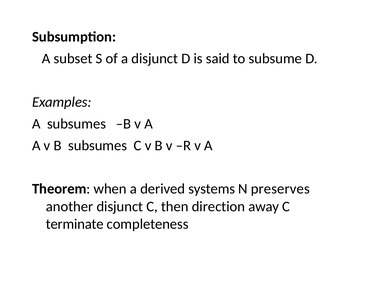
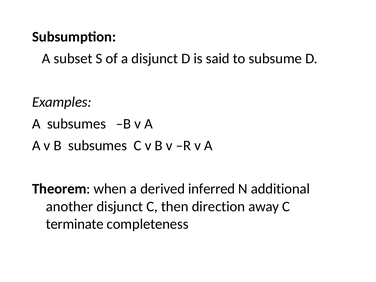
systems: systems -> inferred
preserves: preserves -> additional
